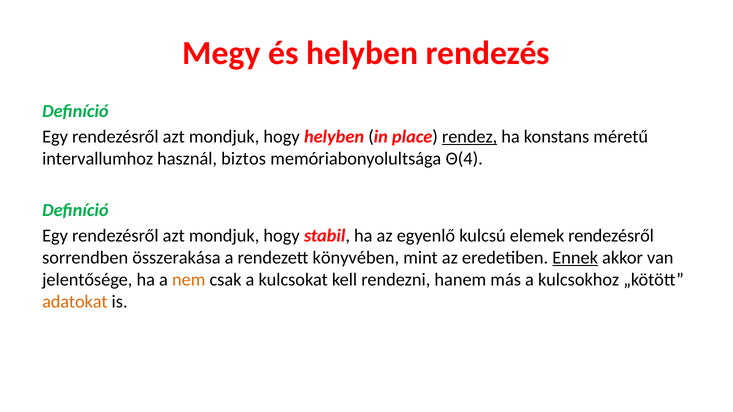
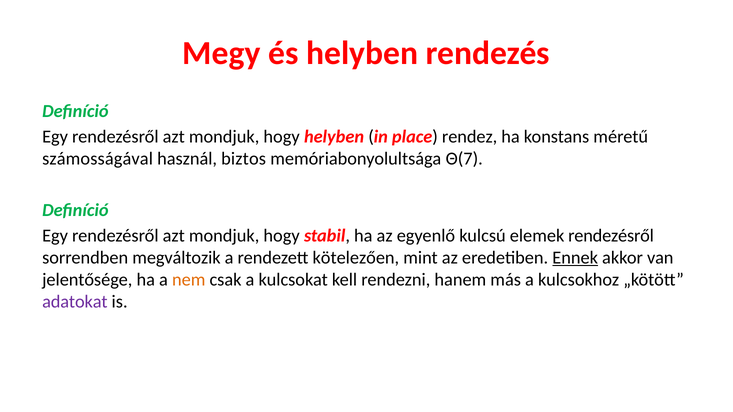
rendez underline: present -> none
intervallumhoz: intervallumhoz -> számosságával
Θ(4: Θ(4 -> Θ(7
összerakása: összerakása -> megváltozik
könyvében: könyvében -> kötelezően
adatokat colour: orange -> purple
